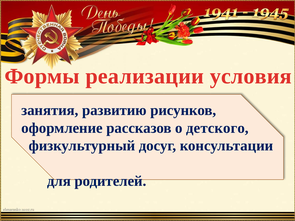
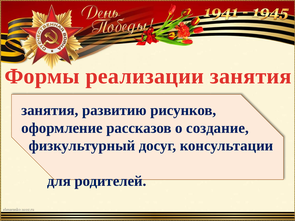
реализации условия: условия -> занятия
детского: детского -> создание
